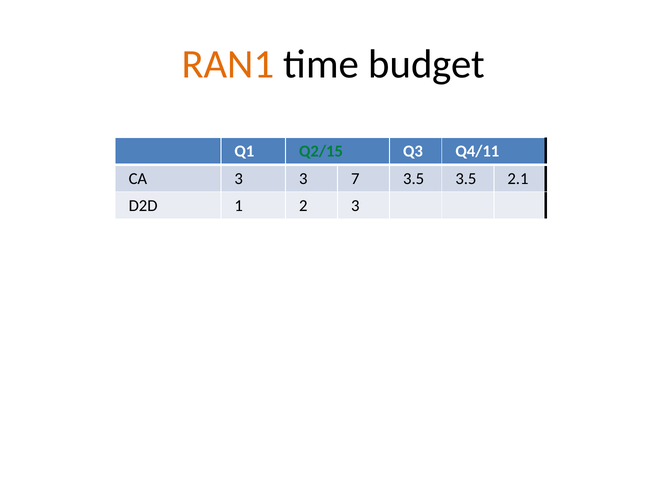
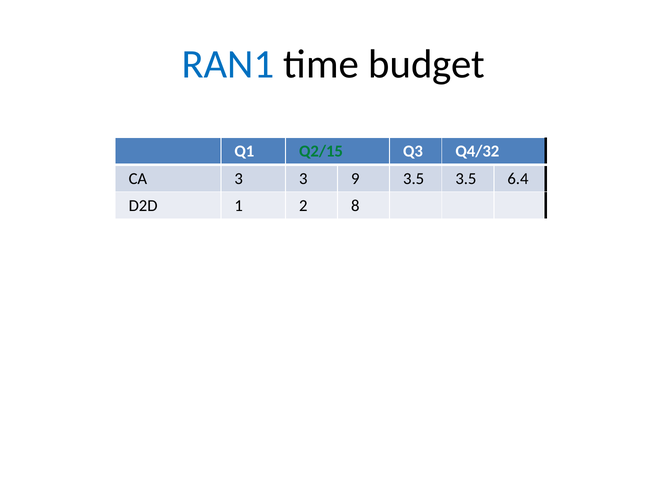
RAN1 colour: orange -> blue
Q4/11: Q4/11 -> Q4/32
7: 7 -> 9
2.1: 2.1 -> 6.4
2 3: 3 -> 8
